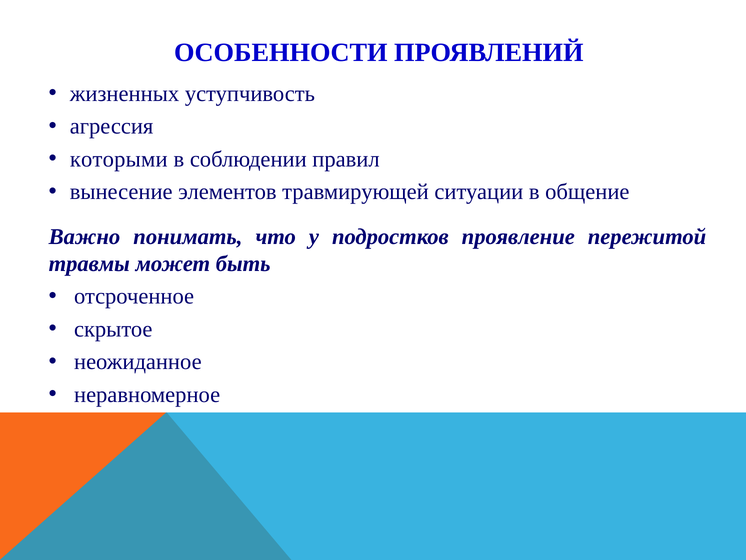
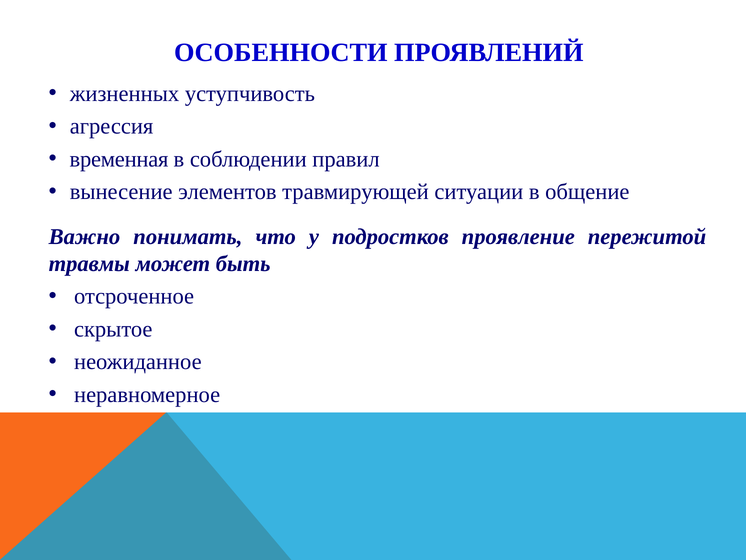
которыми: которыми -> временная
